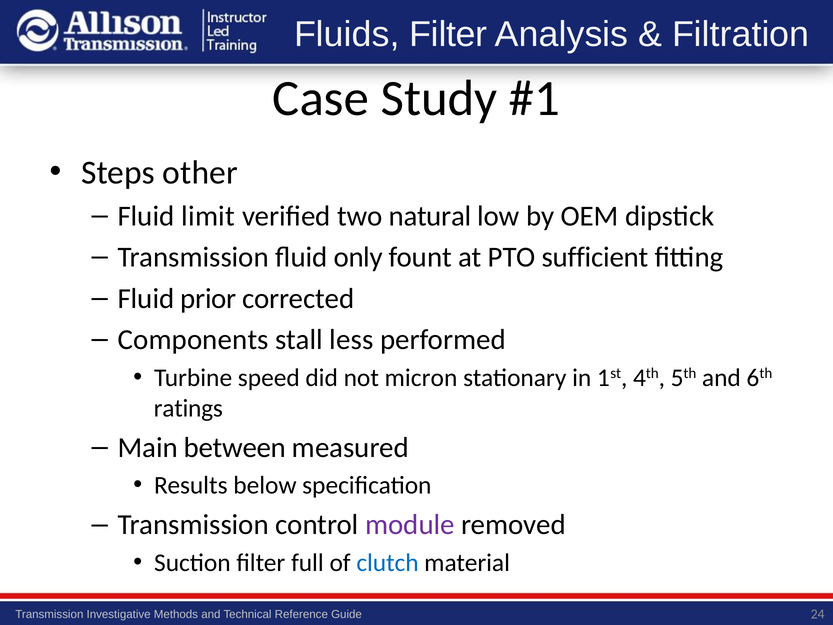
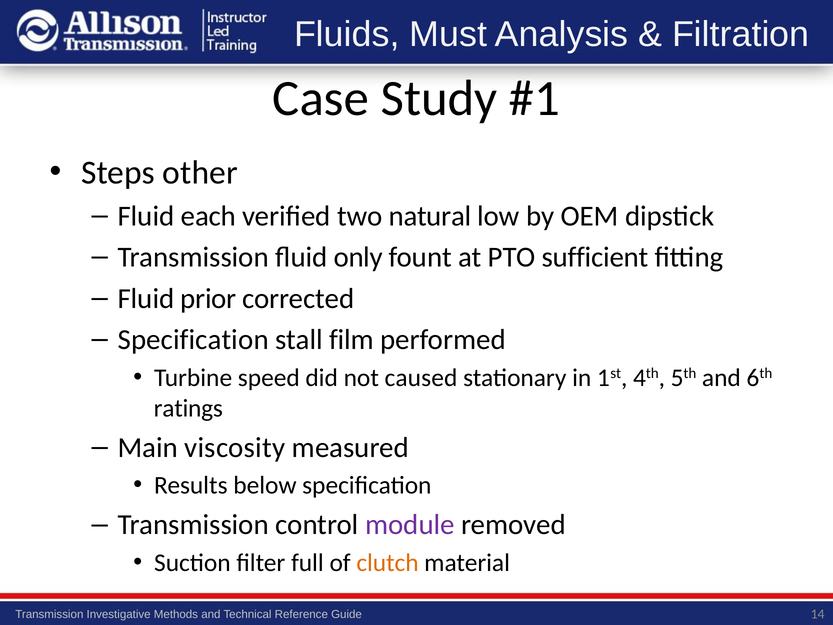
Filter at (448, 34): Filter -> Must
limit: limit -> each
Components at (193, 340): Components -> Specification
less: less -> film
micron: micron -> caused
between: between -> viscosity
clutch colour: blue -> orange
24: 24 -> 14
